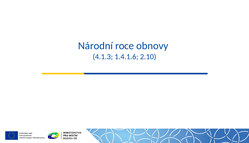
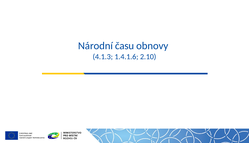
roce: roce -> času
